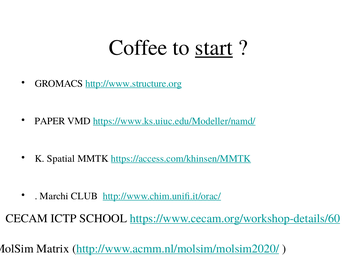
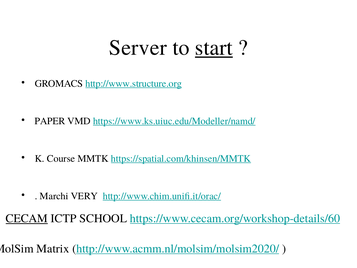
Coffee: Coffee -> Server
Spatial: Spatial -> Course
https://access.com/khinsen/MMTK: https://access.com/khinsen/MMTK -> https://spatial.com/khinsen/MMTK
CLUB: CLUB -> VERY
CECAM underline: none -> present
